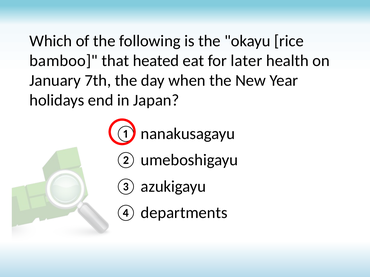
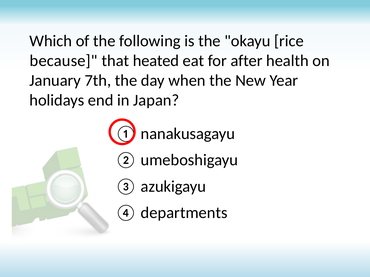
bamboo: bamboo -> because
later: later -> after
